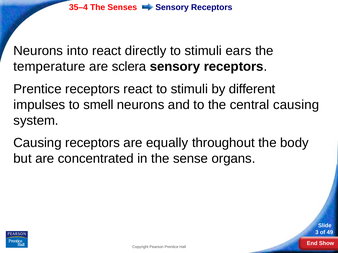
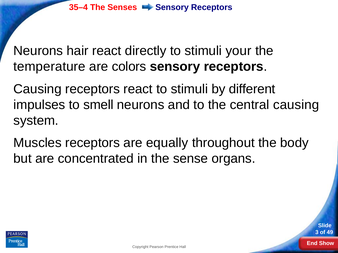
into: into -> hair
ears: ears -> your
sclera: sclera -> colors
Prentice at (38, 89): Prentice -> Causing
Causing at (38, 143): Causing -> Muscles
